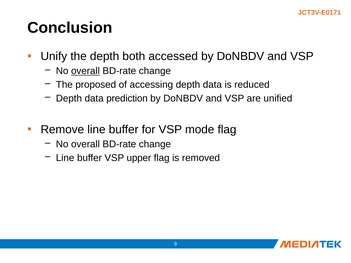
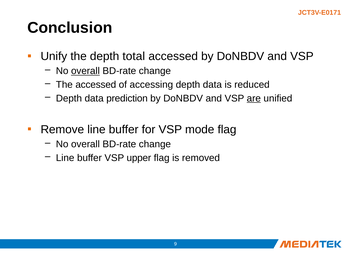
both: both -> total
The proposed: proposed -> accessed
are underline: none -> present
